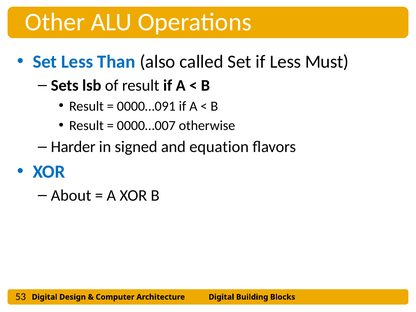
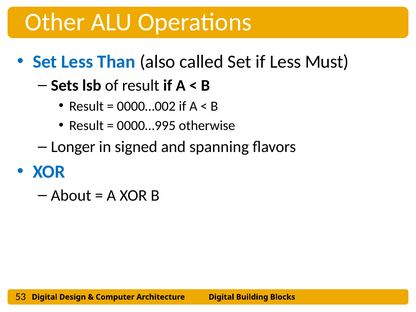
0000…091: 0000…091 -> 0000…002
0000…007: 0000…007 -> 0000…995
Harder: Harder -> Longer
equation: equation -> spanning
